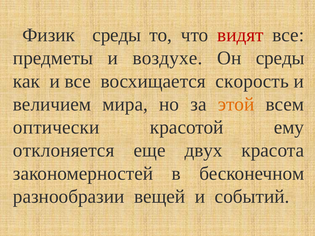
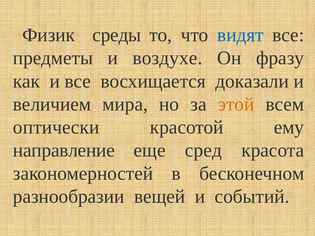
видят colour: red -> blue
Он среды: среды -> фразу
скорость: скорость -> доказали
отклоняется: отклоняется -> направление
двух: двух -> сред
